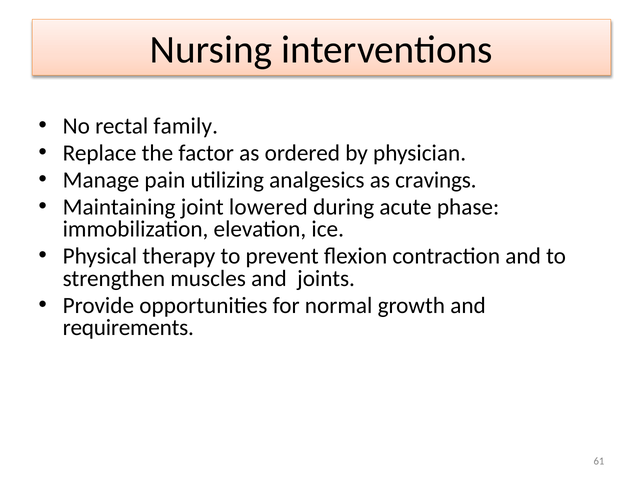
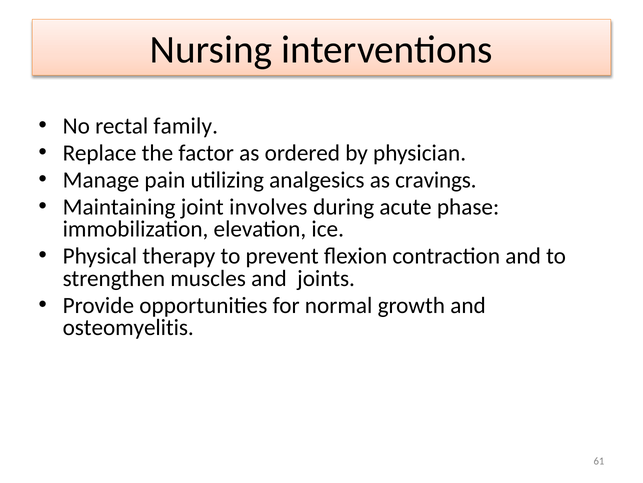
lowered: lowered -> involves
requirements: requirements -> osteomyelitis
